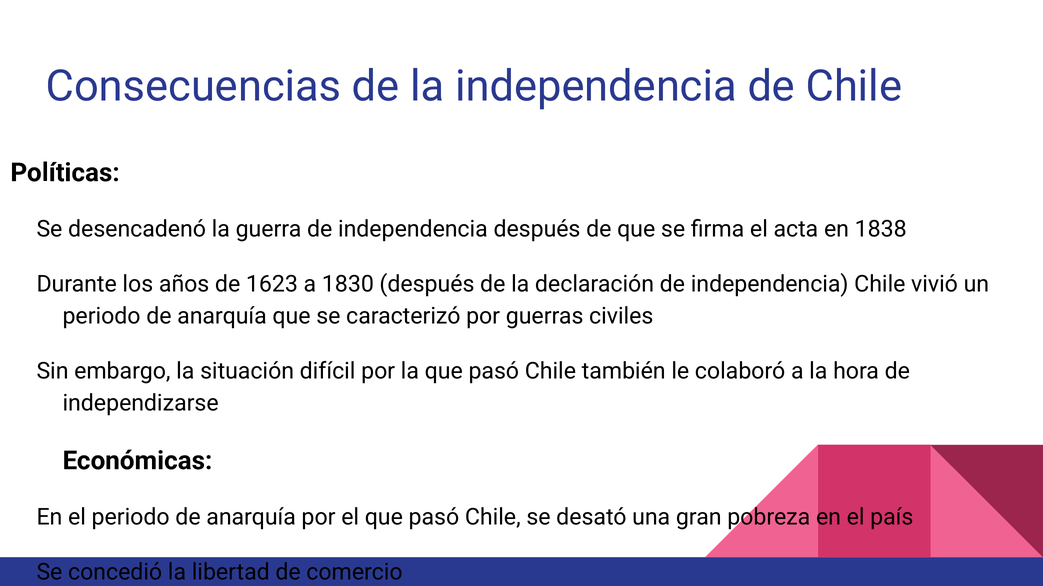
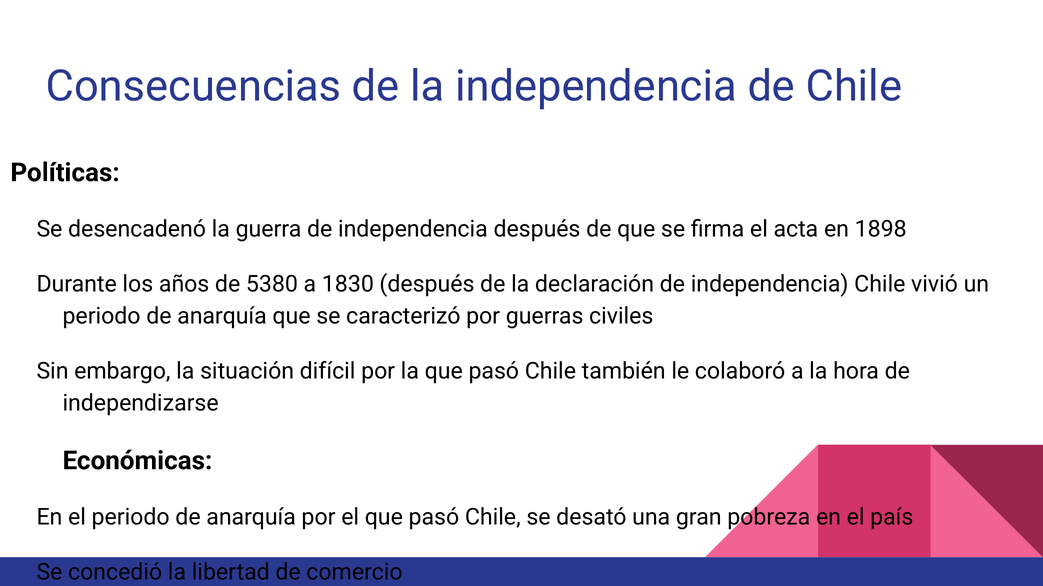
1838: 1838 -> 1898
1623: 1623 -> 5380
